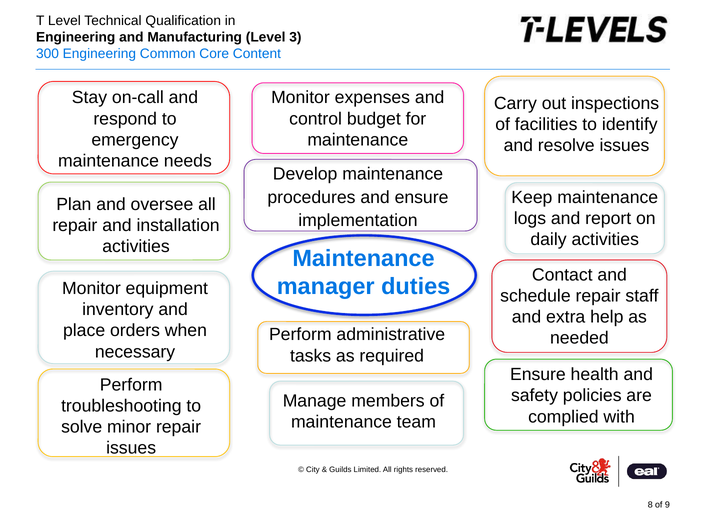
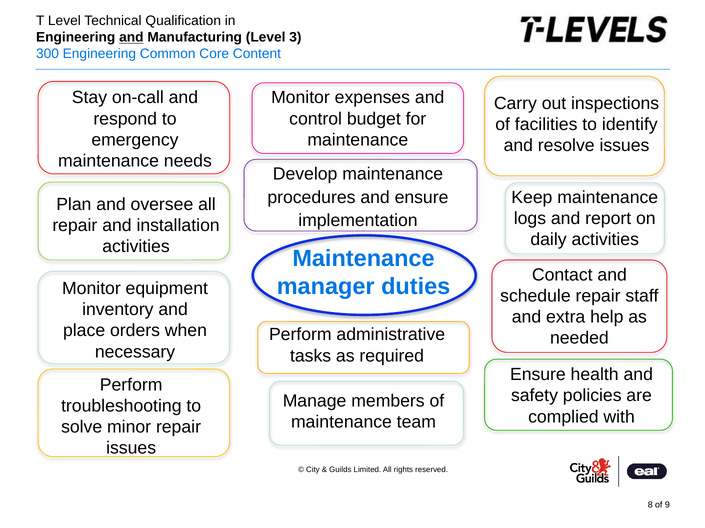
and at (131, 37) underline: none -> present
